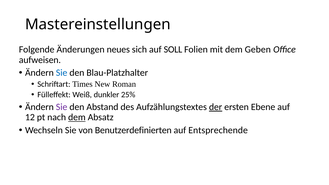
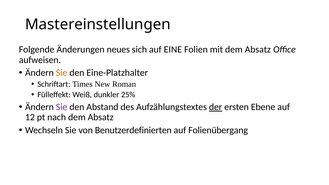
SOLL: SOLL -> EINE
mit dem Geben: Geben -> Absatz
Sie at (62, 73) colour: blue -> orange
Blau-Platzhalter: Blau-Platzhalter -> Eine-Platzhalter
dem at (77, 117) underline: present -> none
Entsprechende: Entsprechende -> Folienübergang
